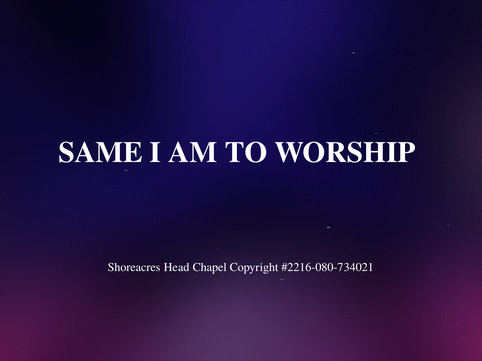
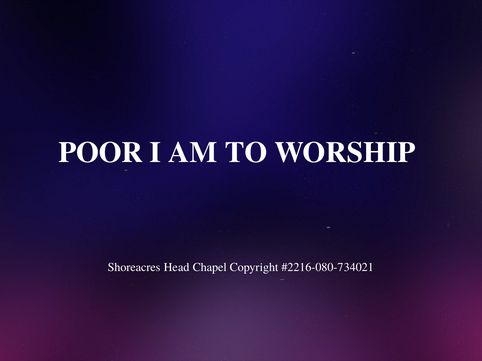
SAME: SAME -> POOR
